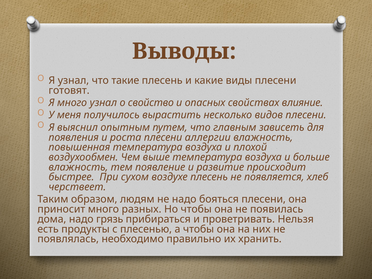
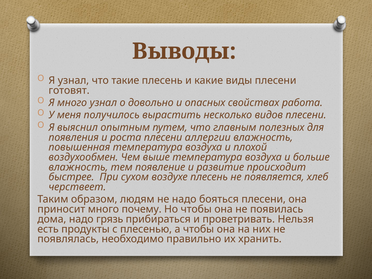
свойство: свойство -> довольно
влияние: влияние -> работа
зависеть: зависеть -> полезных
разных: разных -> почему
